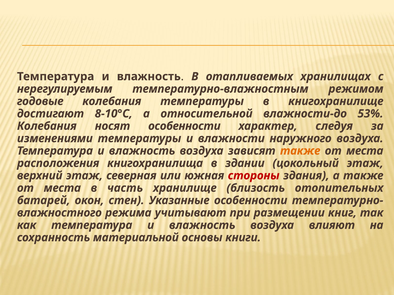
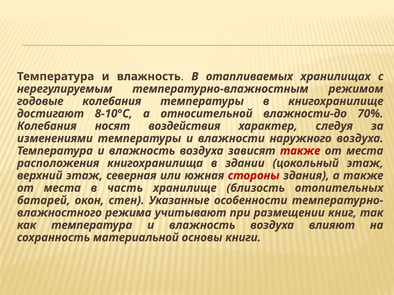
53%: 53% -> 70%
носят особенности: особенности -> воздействия
также at (300, 151) colour: orange -> red
